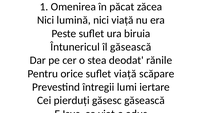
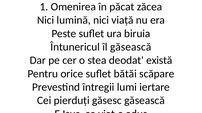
rănile: rănile -> există
suflet viață: viață -> bătăi
